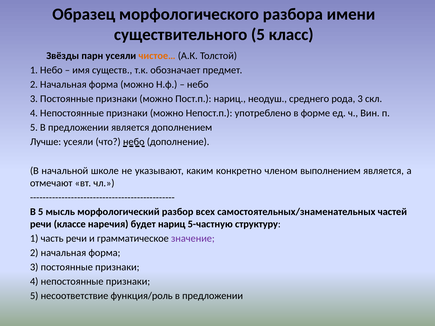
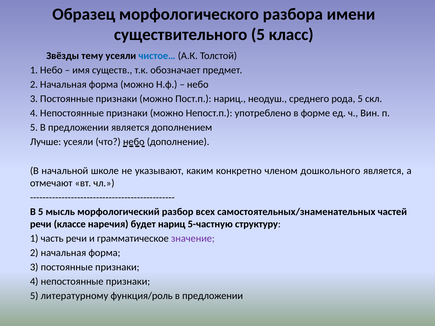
парн: парн -> тему
чистое… colour: orange -> blue
рода 3: 3 -> 5
выполнением: выполнением -> дошкольного
несоответствие: несоответствие -> литературному
